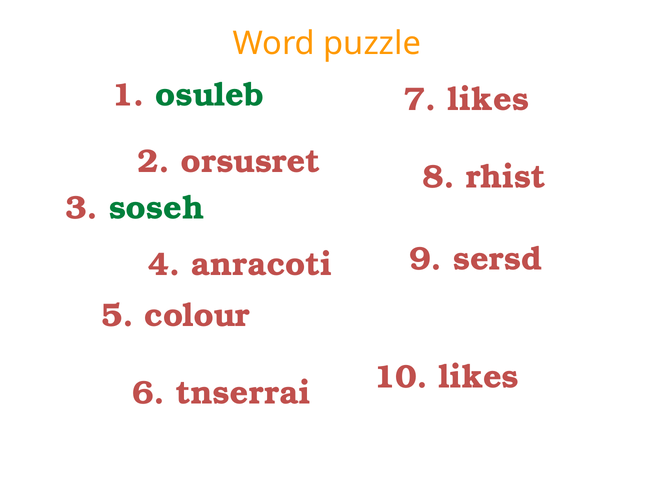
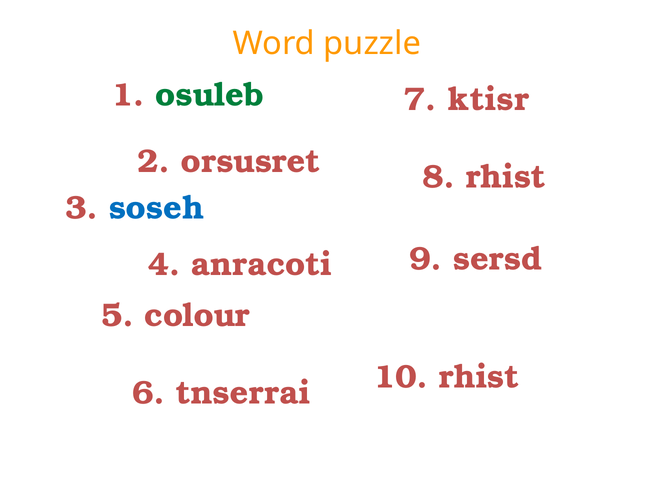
7 likes: likes -> ktisr
soseh colour: green -> blue
10 likes: likes -> rhist
